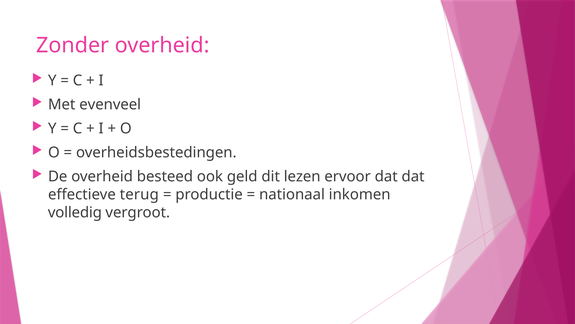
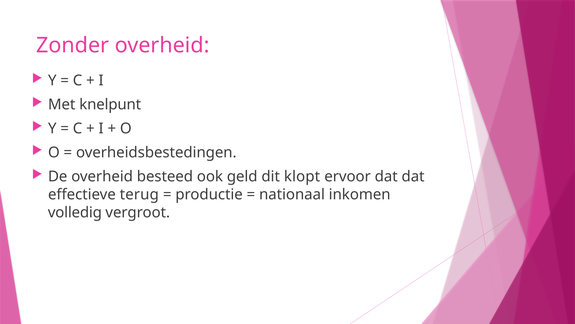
evenveel: evenveel -> knelpunt
lezen: lezen -> klopt
